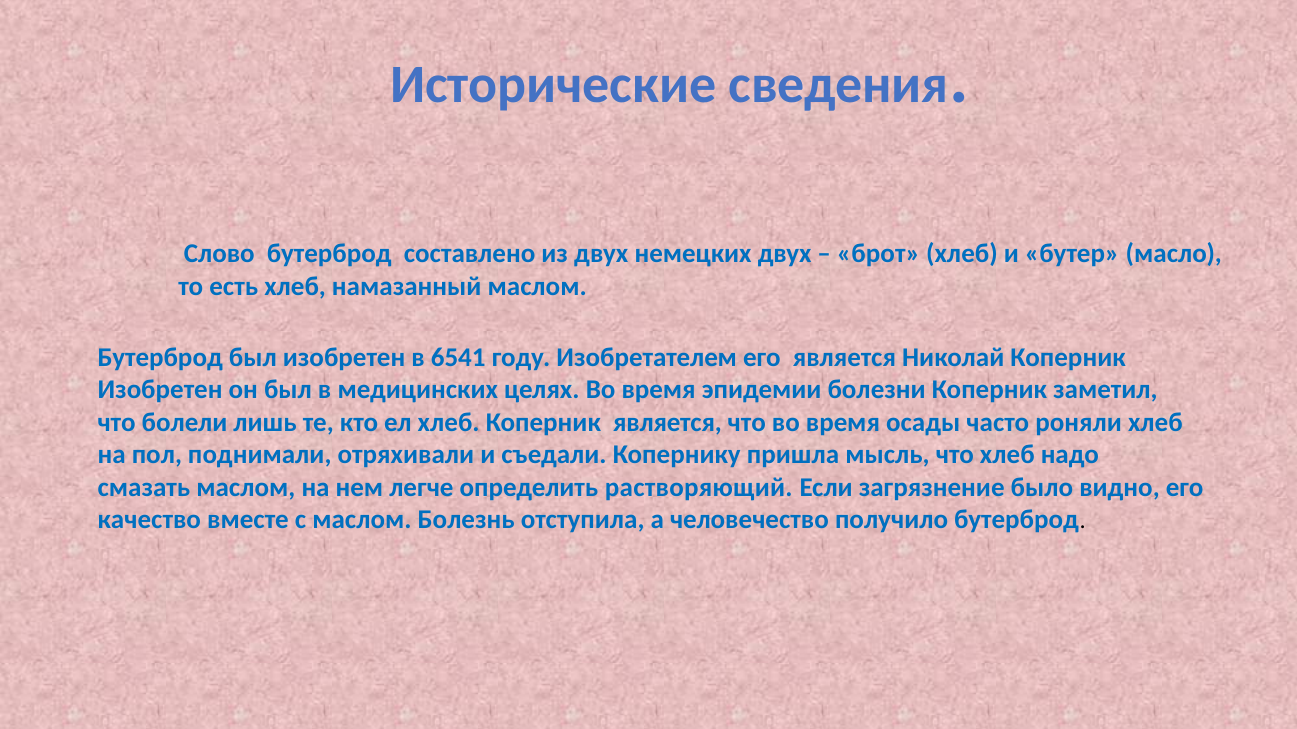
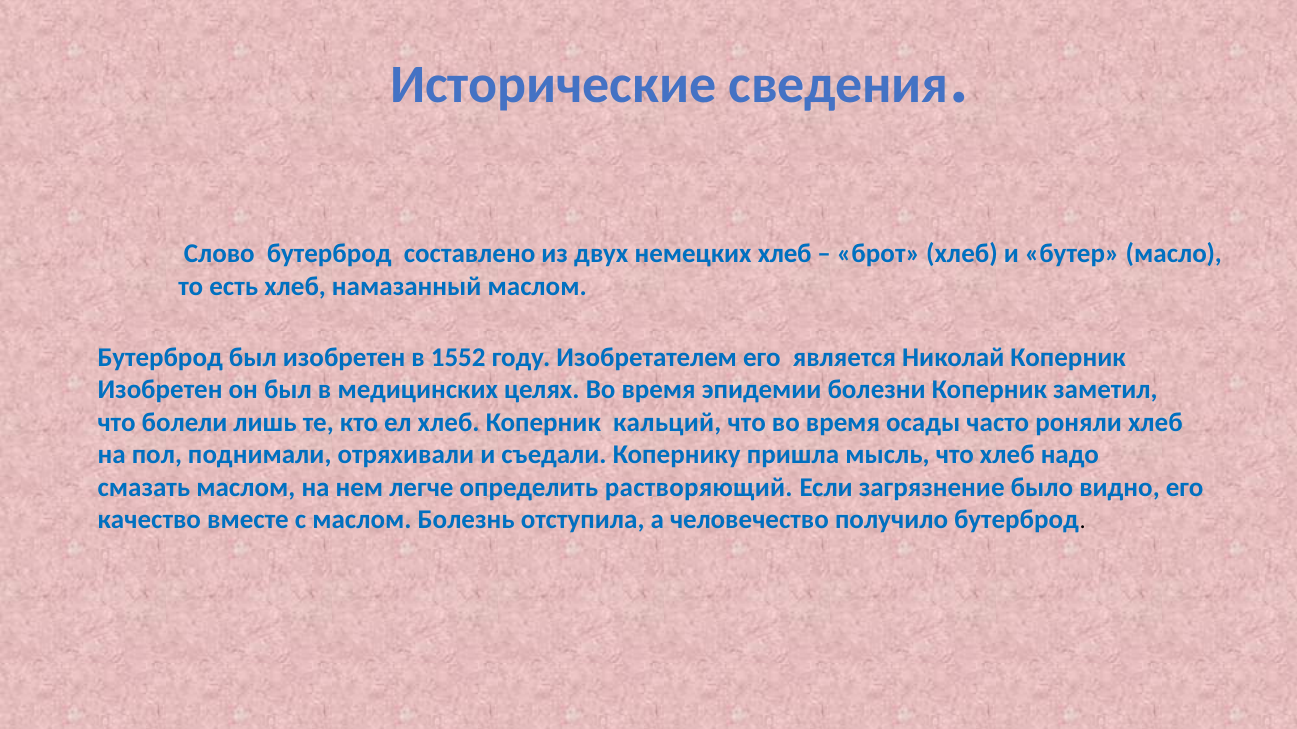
немецких двух: двух -> хлеб
6541: 6541 -> 1552
Коперник является: является -> кальций
